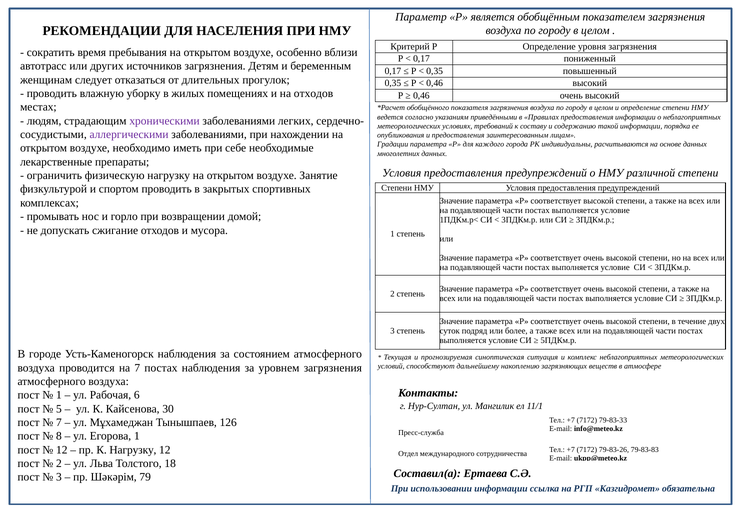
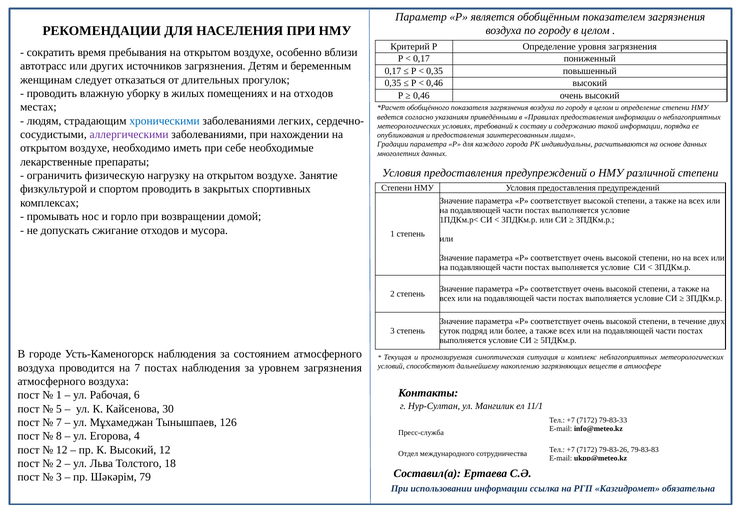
хроническими colour: purple -> blue
Егорова 1: 1 -> 4
К Нагрузку: Нагрузку -> Высокий
